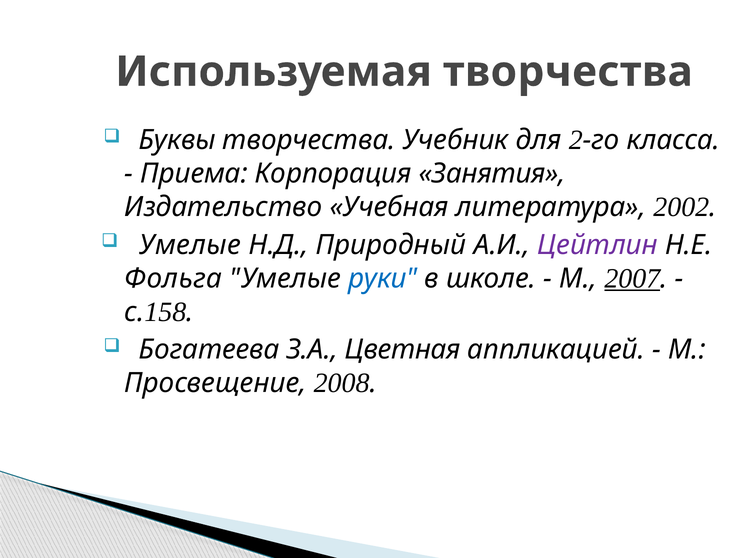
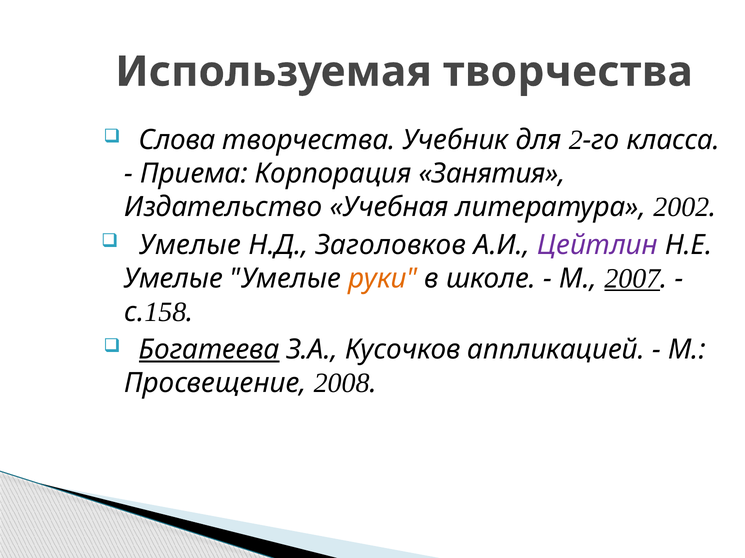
Буквы: Буквы -> Слова
Природный: Природный -> Заголовков
Фольга at (173, 279): Фольга -> Умелые
руки colour: blue -> orange
Богатеева underline: none -> present
Цветная: Цветная -> Кусочков
